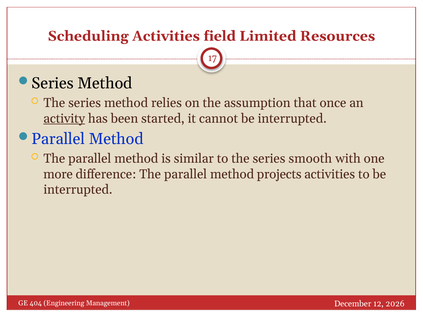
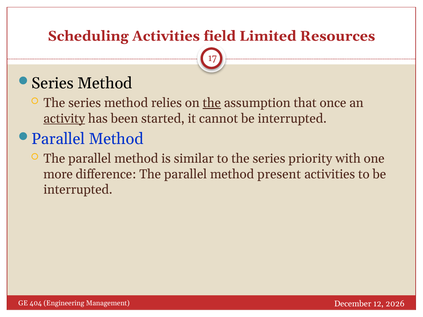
the at (212, 103) underline: none -> present
smooth: smooth -> priority
projects: projects -> present
